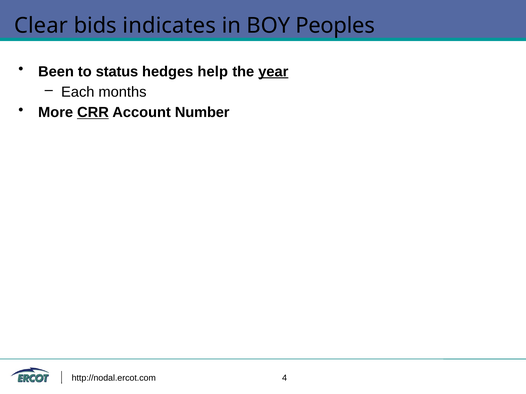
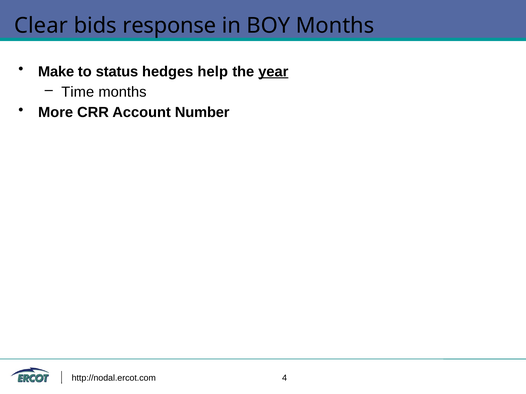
indicates: indicates -> response
BOY Peoples: Peoples -> Months
Been: Been -> Make
Each: Each -> Time
CRR underline: present -> none
